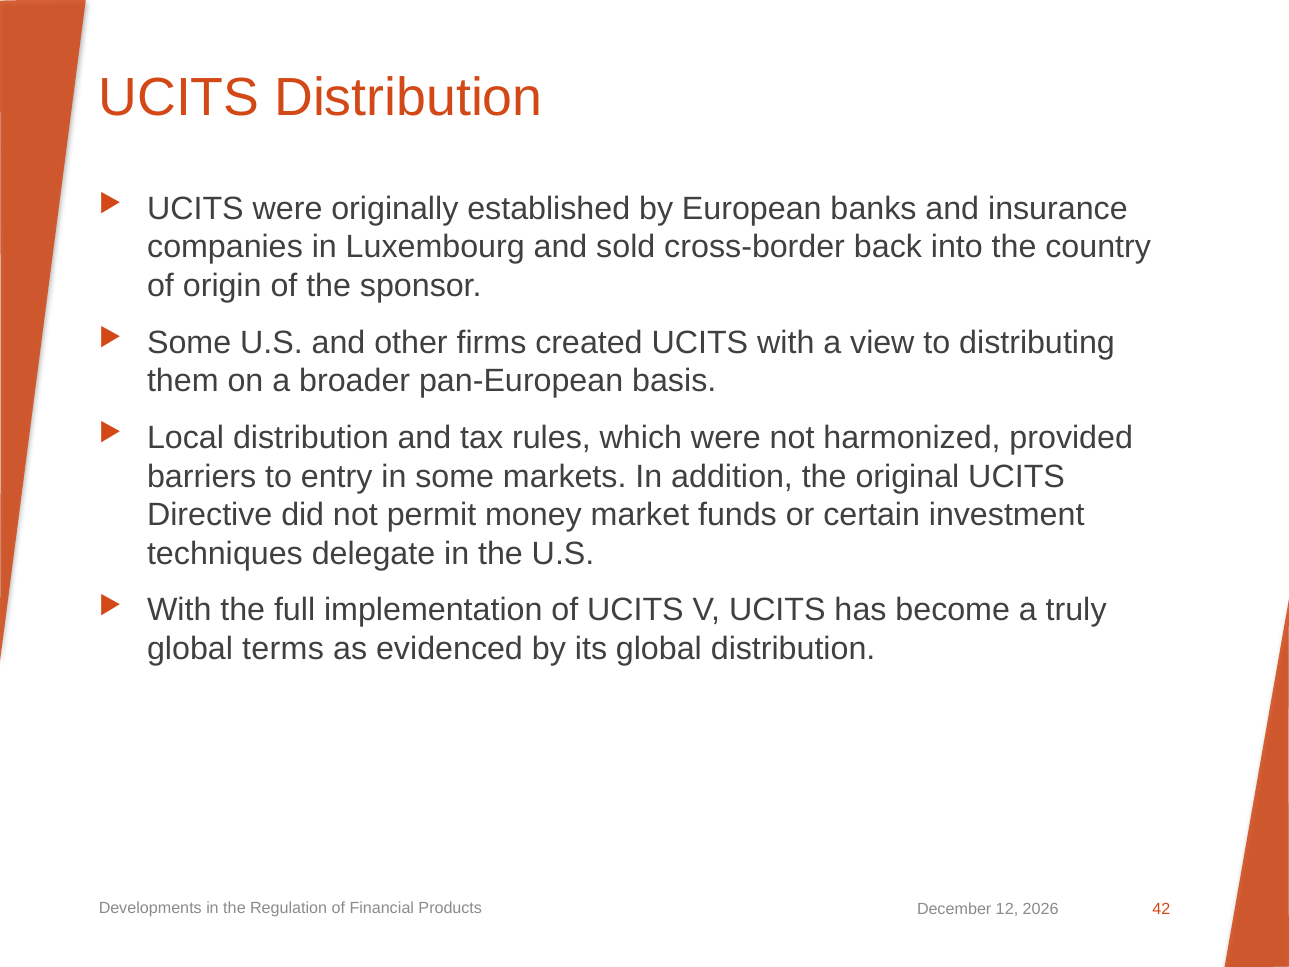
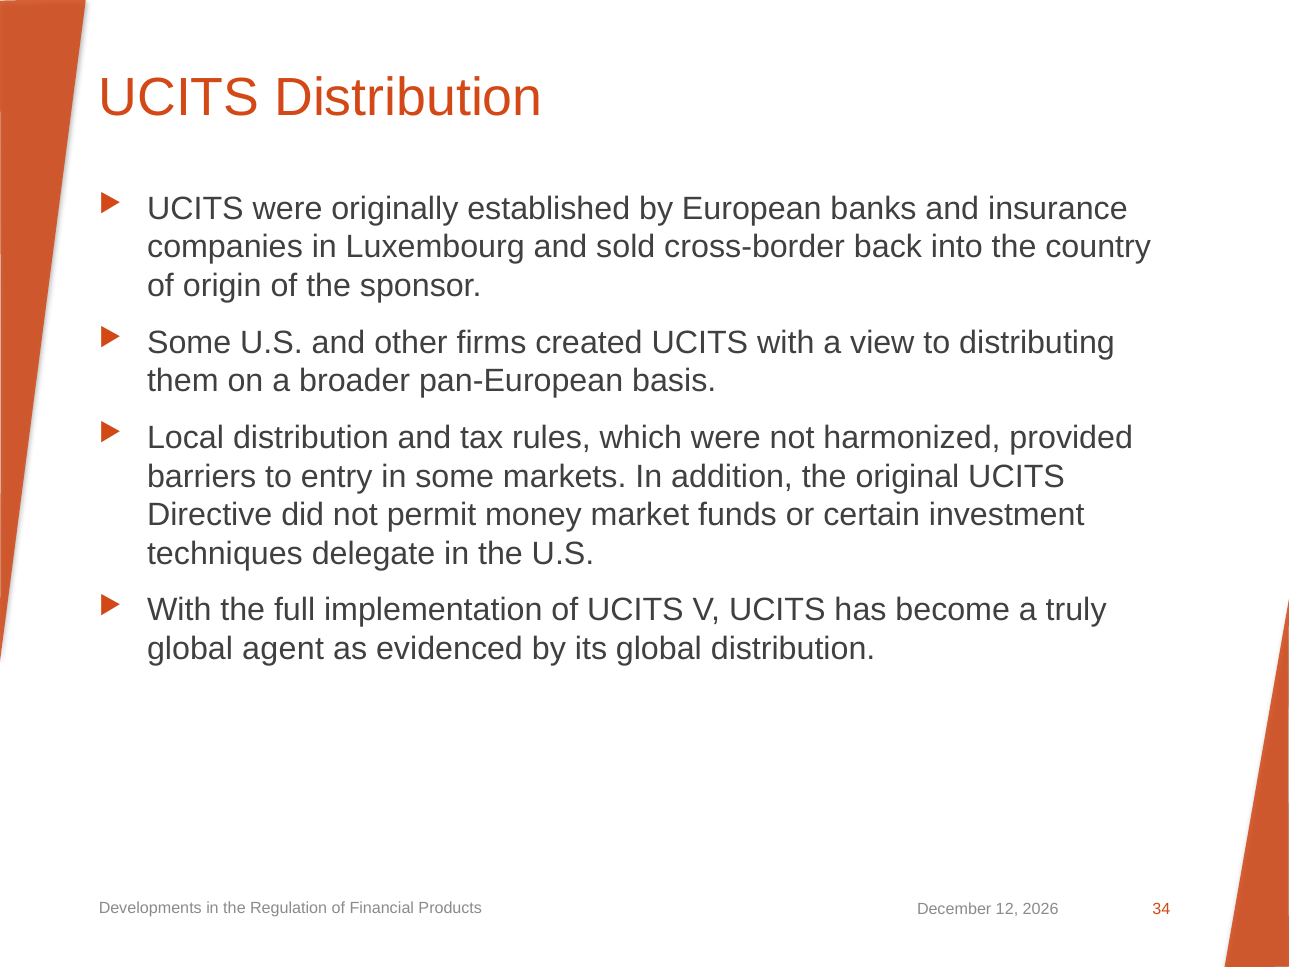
terms: terms -> agent
42: 42 -> 34
